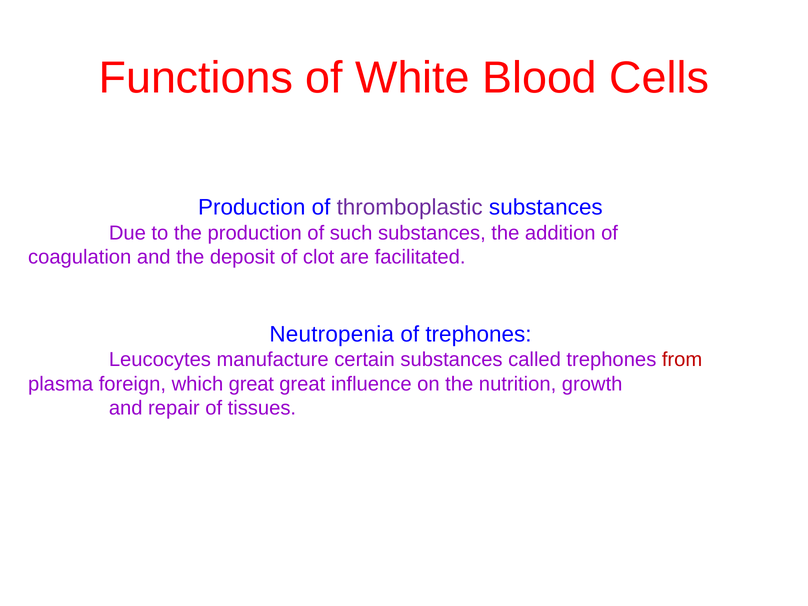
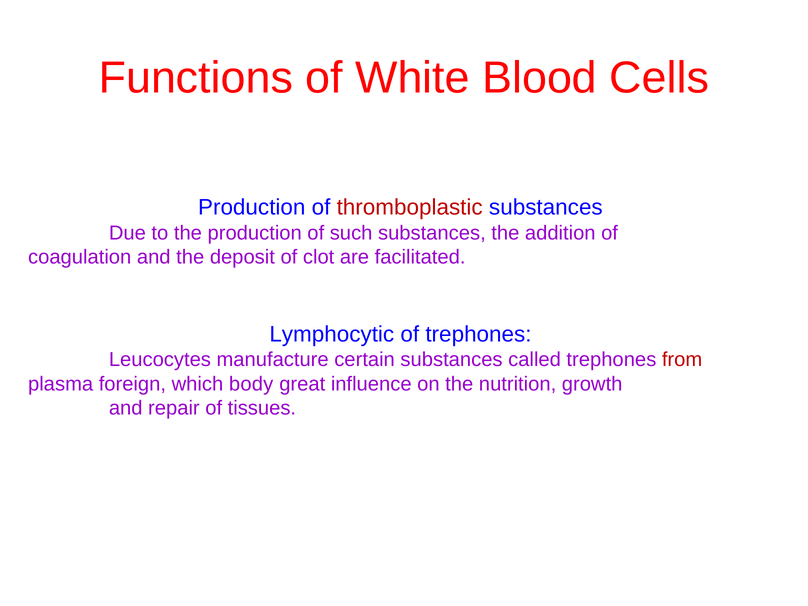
thromboplastic colour: purple -> red
Neutropenia: Neutropenia -> Lymphocytic
which great: great -> body
